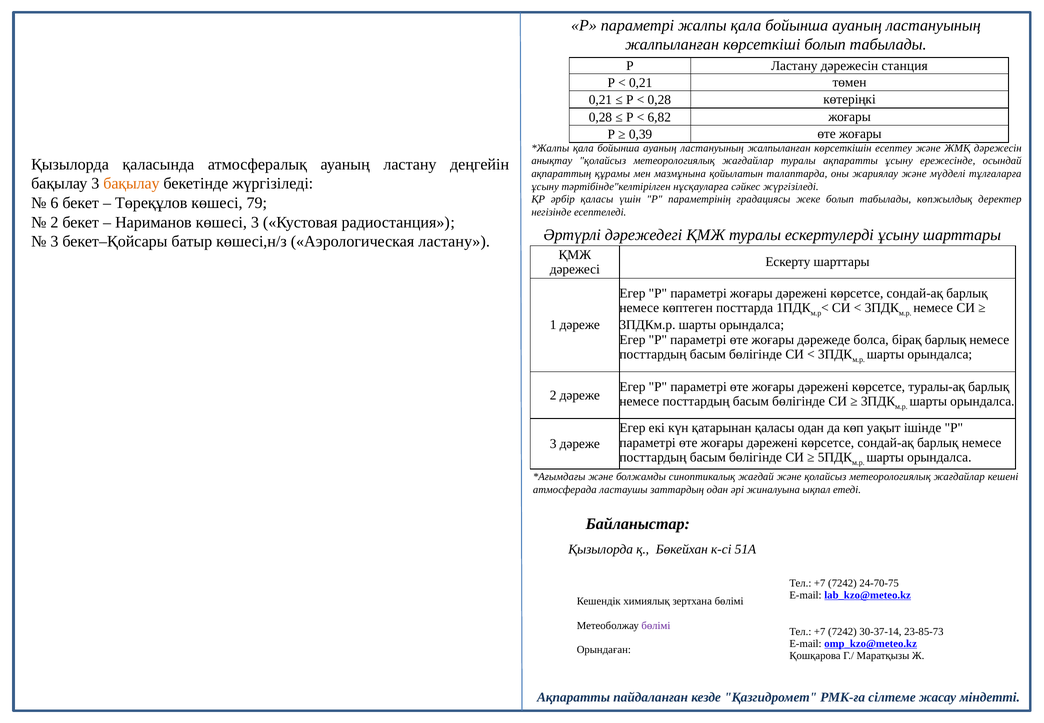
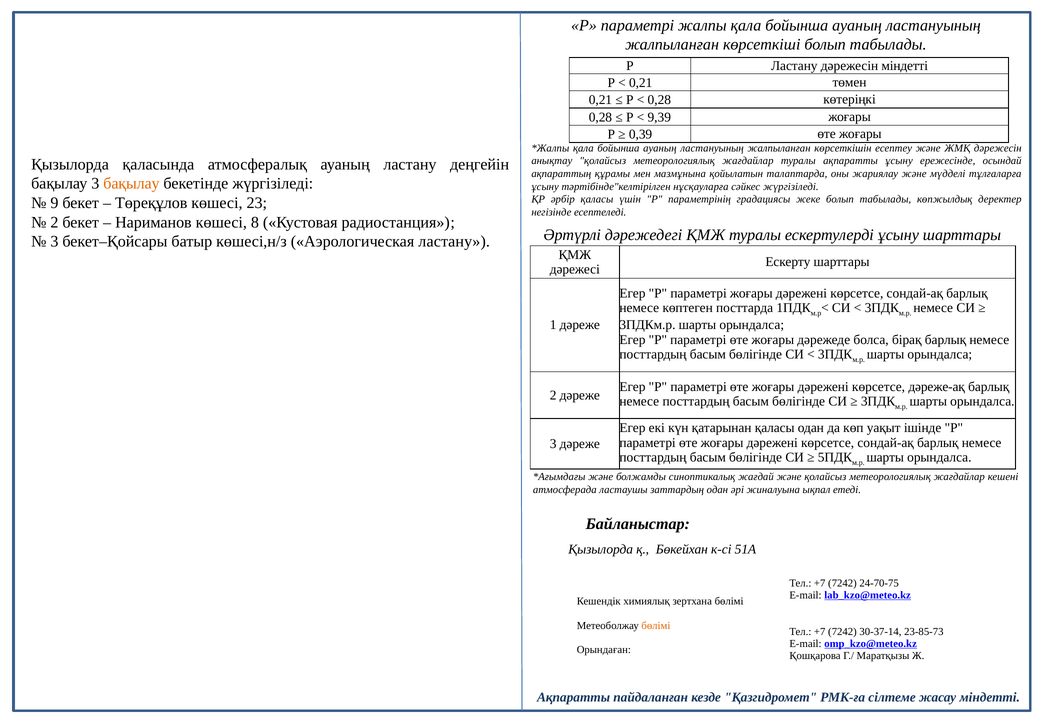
дәрежесін станция: станция -> міндетті
6,82: 6,82 -> 9,39
6: 6 -> 9
79: 79 -> 23
көшесі 3: 3 -> 8
туралы-ақ: туралы-ақ -> дәреже-ақ
бөлімі at (656, 626) colour: purple -> orange
